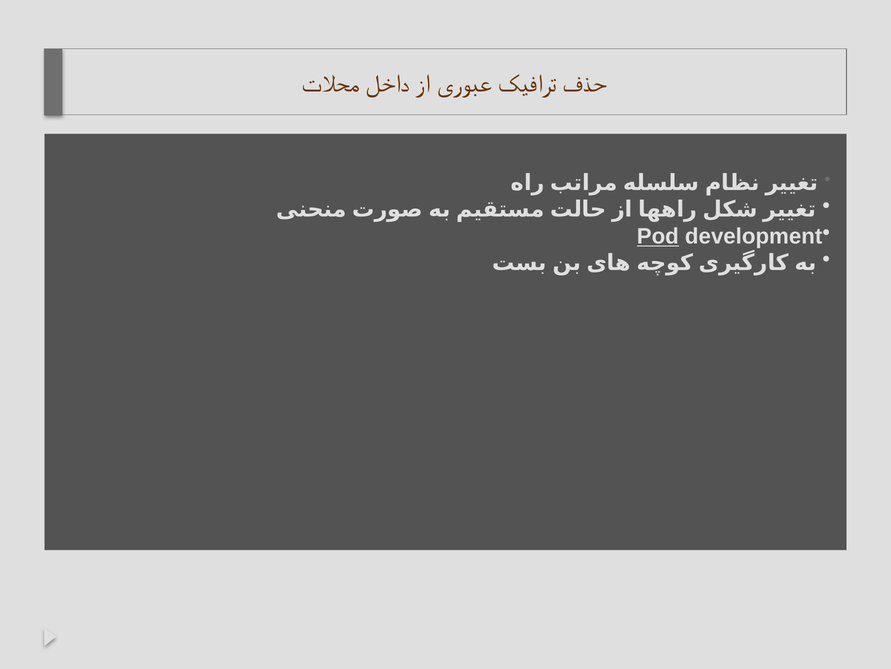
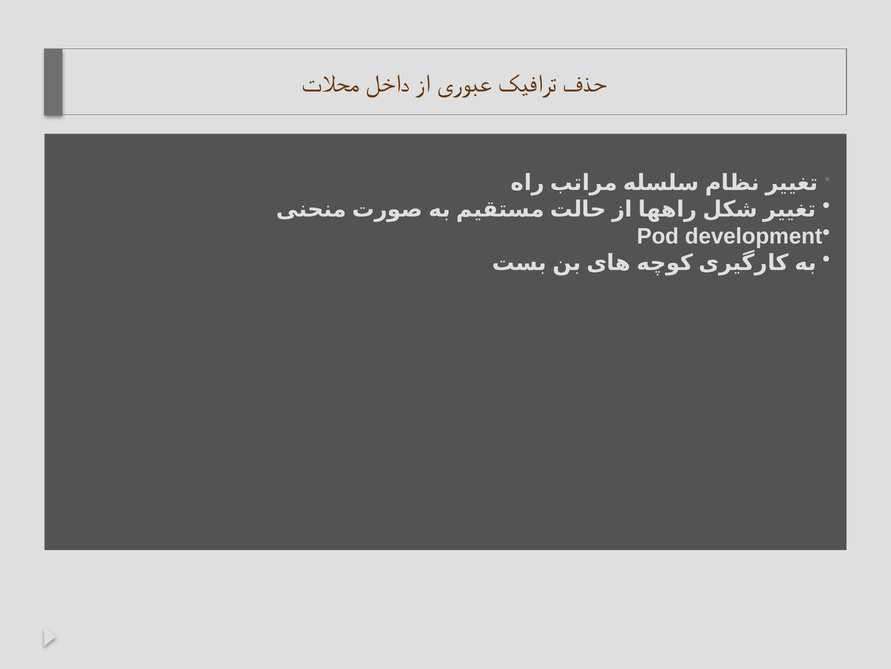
Pod underline: present -> none
